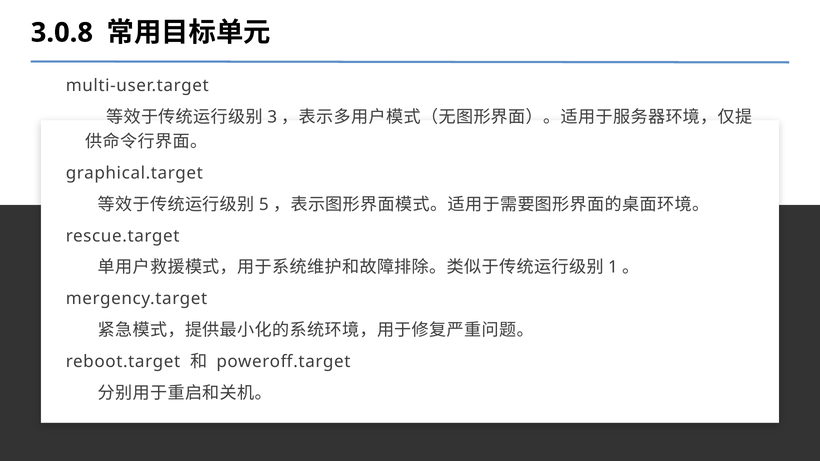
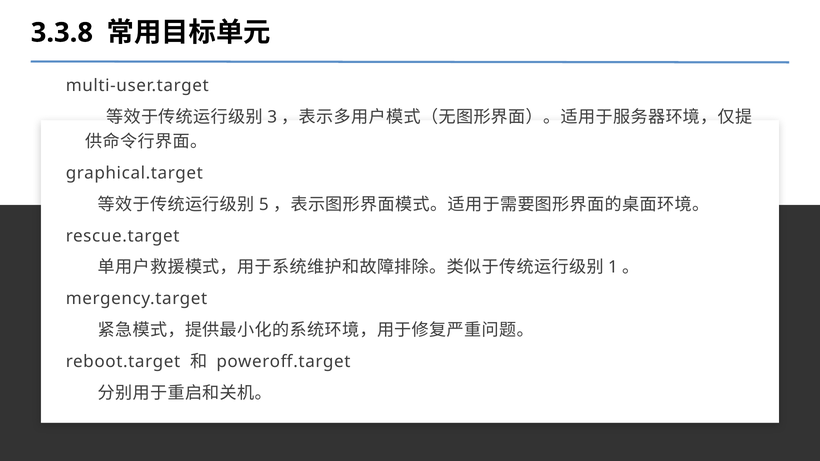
3.0.8: 3.0.8 -> 3.3.8
